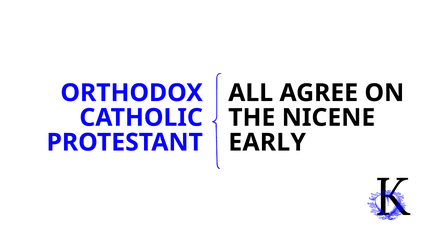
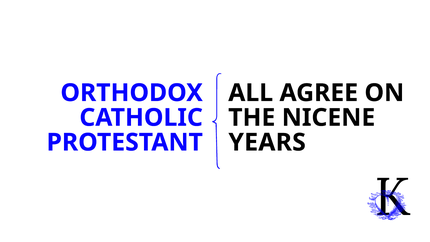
EARLY: EARLY -> YEARS
